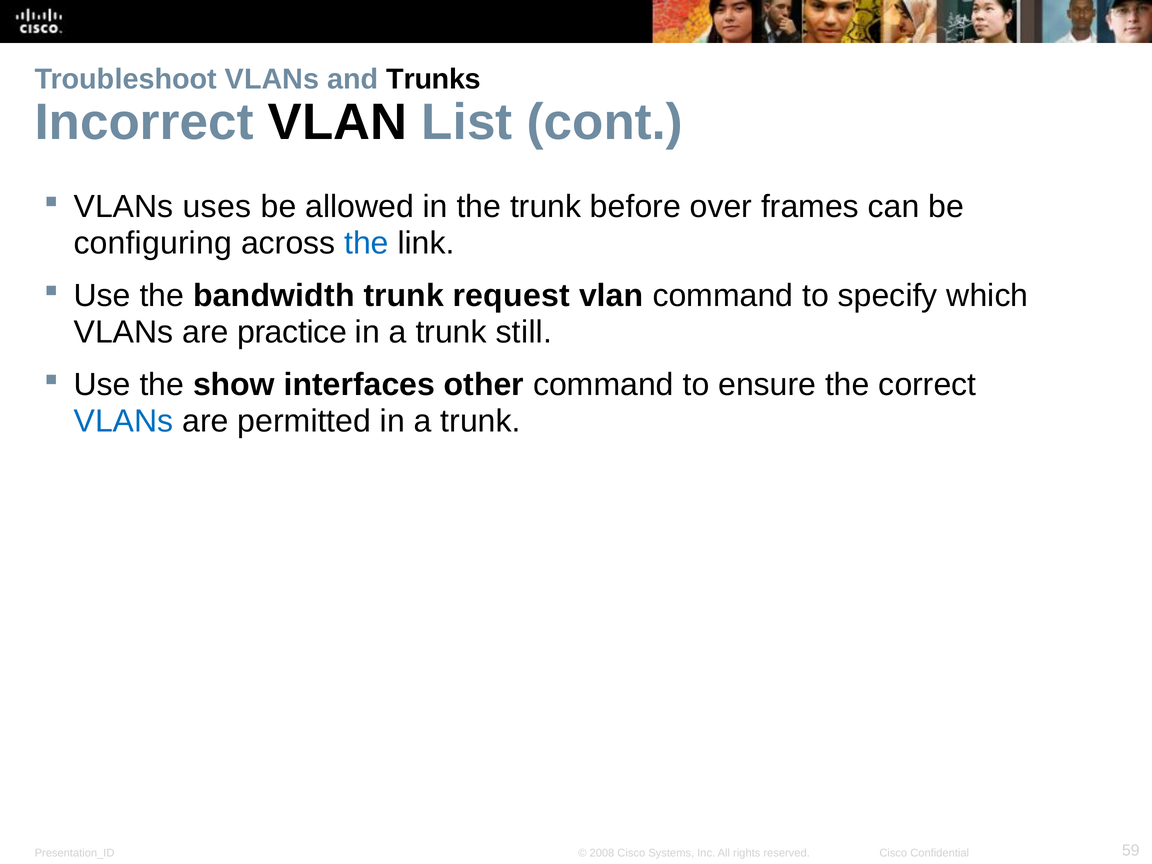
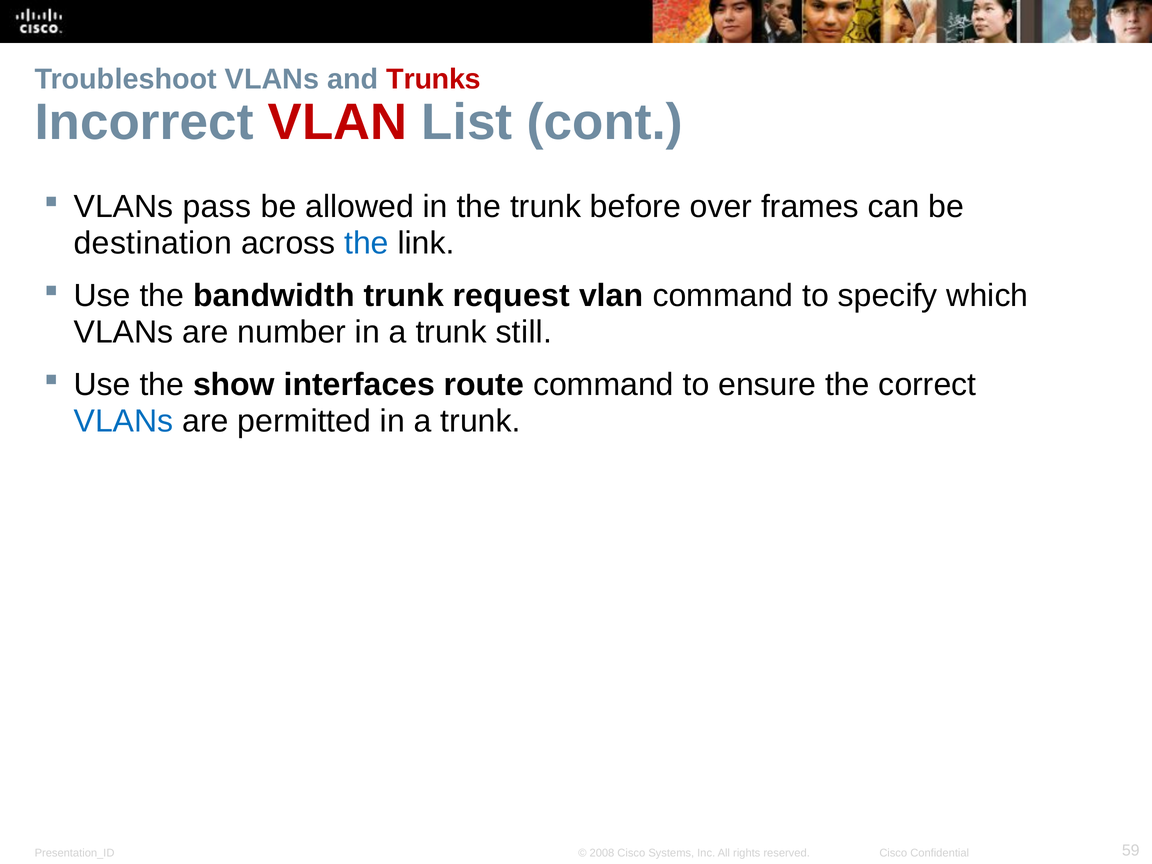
Trunks colour: black -> red
VLAN at (338, 122) colour: black -> red
uses: uses -> pass
configuring: configuring -> destination
practice: practice -> number
other: other -> route
